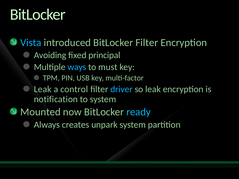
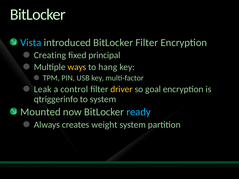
Avoiding: Avoiding -> Creating
ways colour: light blue -> yellow
must: must -> hang
driver colour: light blue -> yellow
so leak: leak -> goal
notification: notification -> qtriggerinfo
unpark: unpark -> weight
